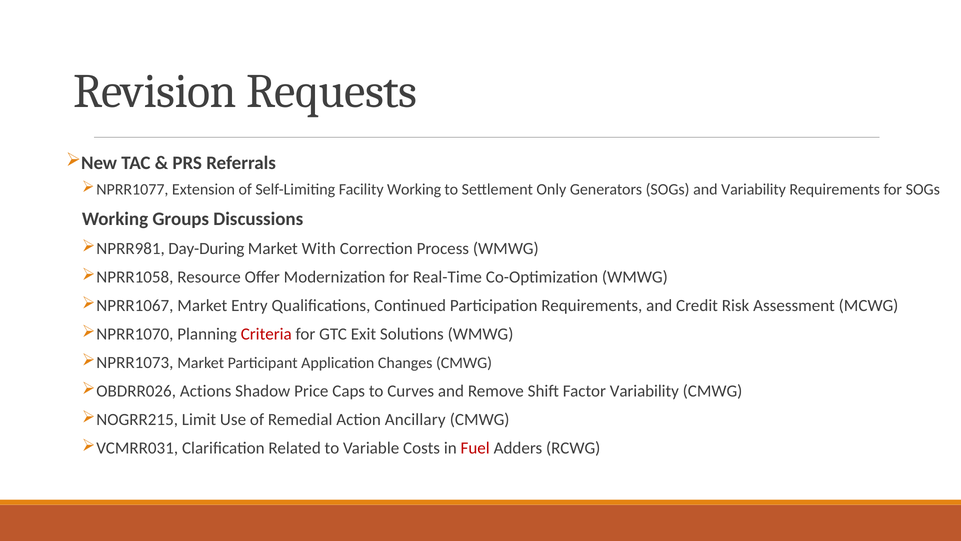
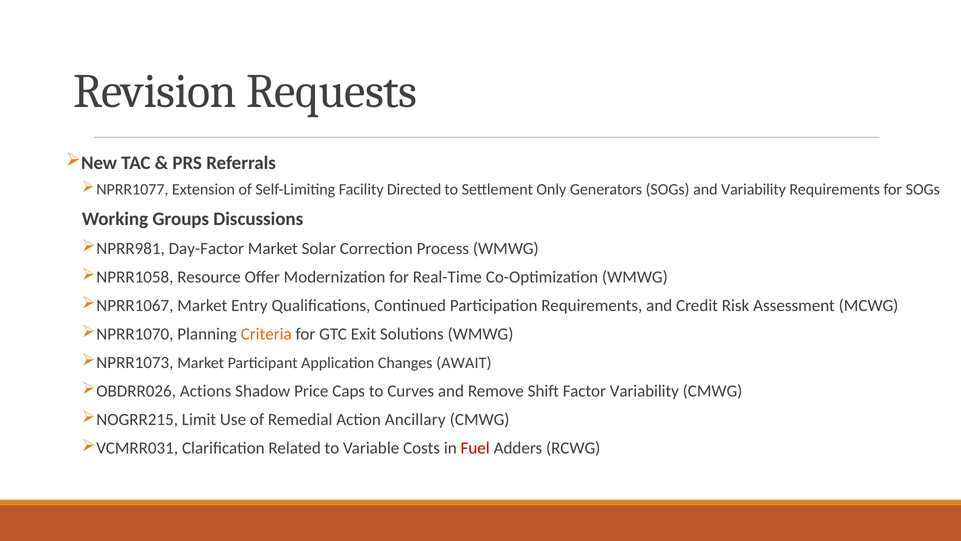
Facility Working: Working -> Directed
Day-During: Day-During -> Day-Factor
With: With -> Solar
Criteria colour: red -> orange
Changes CMWG: CMWG -> AWAIT
